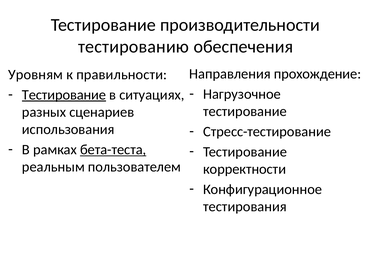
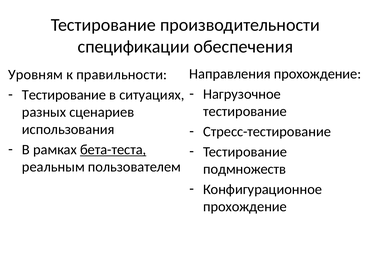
тестированию: тестированию -> спецификации
Тестирование at (64, 95) underline: present -> none
корректности: корректности -> подмножеств
тестирования at (245, 207): тестирования -> прохождение
